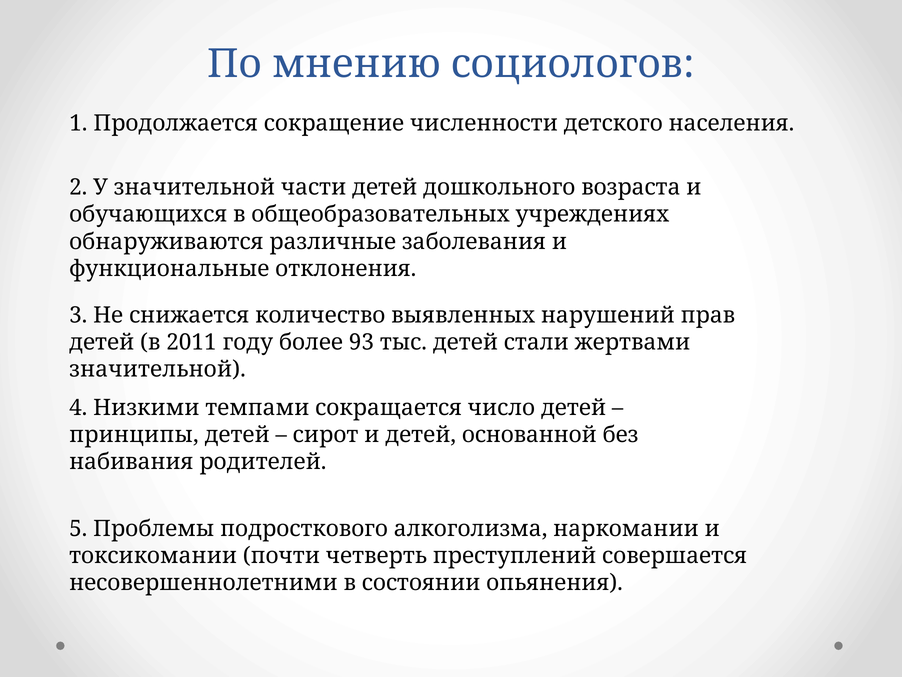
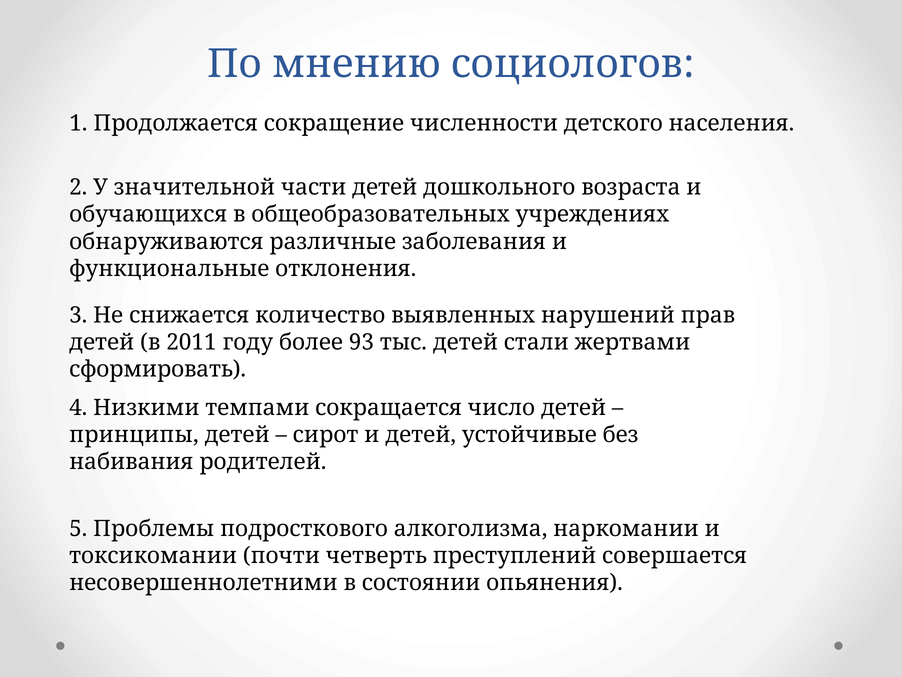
значительной at (158, 369): значительной -> сформировать
основанной: основанной -> устойчивые
